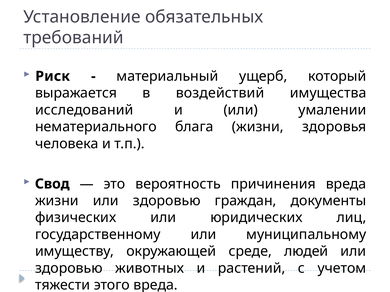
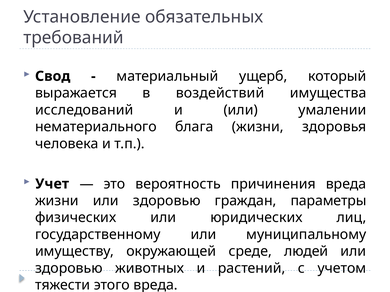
Риск: Риск -> Свод
Свод: Свод -> Учет
документы: документы -> параметры
